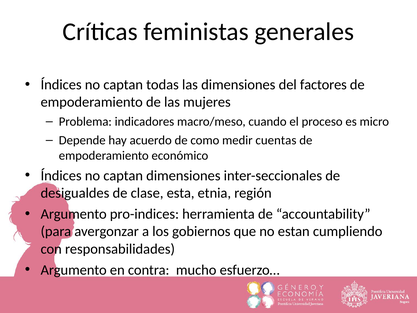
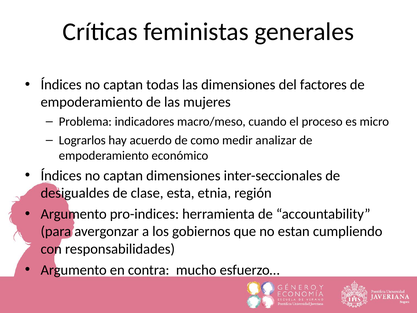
Depende: Depende -> Lograrlos
cuentas: cuentas -> analizar
